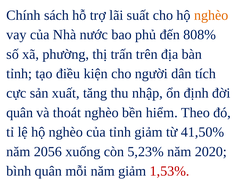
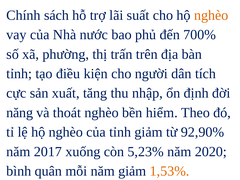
808%: 808% -> 700%
quân at (20, 113): quân -> năng
41,50%: 41,50% -> 92,90%
2056: 2056 -> 2017
1,53% colour: red -> orange
